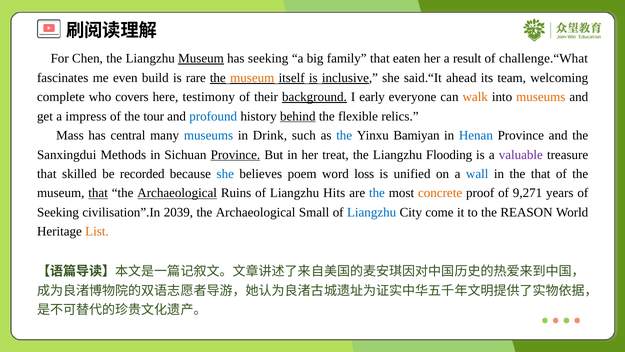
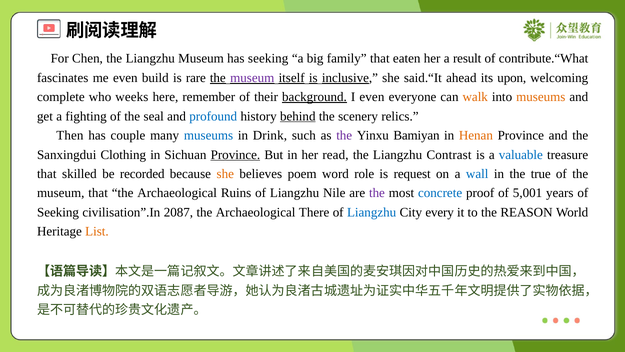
Museum at (201, 58) underline: present -> none
challenge.“What: challenge.“What -> contribute.“What
museum at (252, 78) colour: orange -> purple
team: team -> upon
covers: covers -> weeks
testimony: testimony -> remember
I early: early -> even
impress: impress -> fighting
tour: tour -> seal
flexible: flexible -> scenery
Mass: Mass -> Then
central: central -> couple
the at (344, 135) colour: blue -> purple
Henan colour: blue -> orange
Methods: Methods -> Clothing
treat: treat -> read
Flooding: Flooding -> Contrast
valuable colour: purple -> blue
she at (225, 174) colour: blue -> orange
loss: loss -> role
unified: unified -> request
the that: that -> true
that at (98, 193) underline: present -> none
Archaeological at (177, 193) underline: present -> none
Hits: Hits -> Nile
the at (377, 193) colour: blue -> purple
concrete colour: orange -> blue
9,271: 9,271 -> 5,001
2039: 2039 -> 2087
Small: Small -> There
come: come -> every
